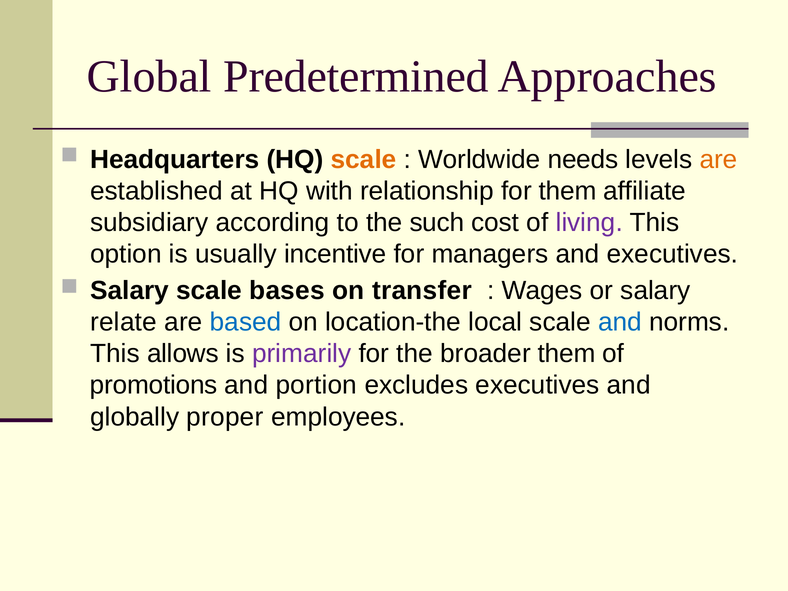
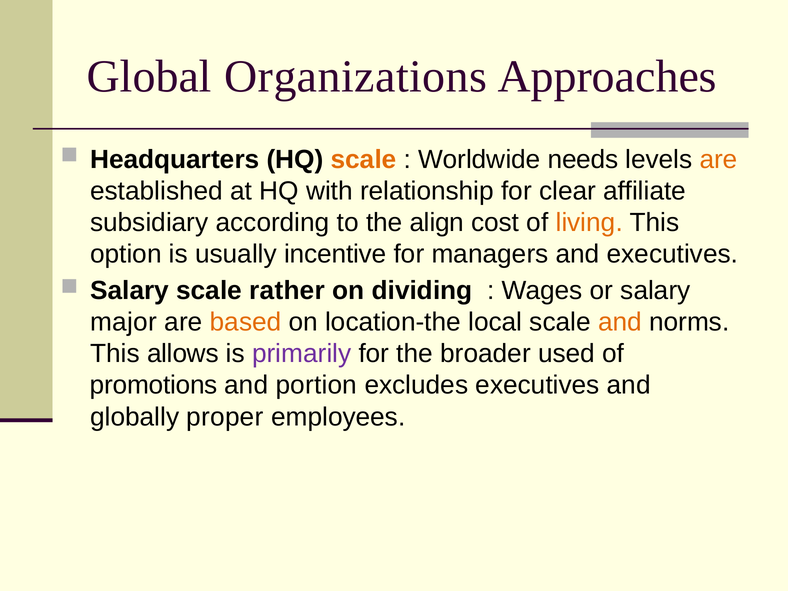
Predetermined: Predetermined -> Organizations
for them: them -> clear
such: such -> align
living colour: purple -> orange
bases: bases -> rather
transfer: transfer -> dividing
relate: relate -> major
based colour: blue -> orange
and at (620, 322) colour: blue -> orange
broader them: them -> used
